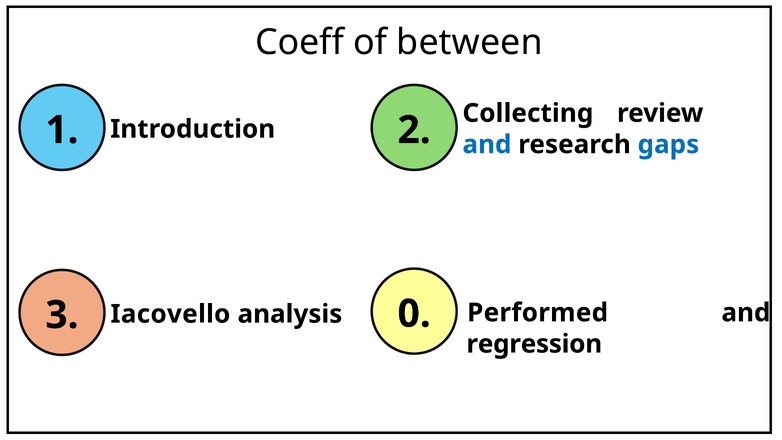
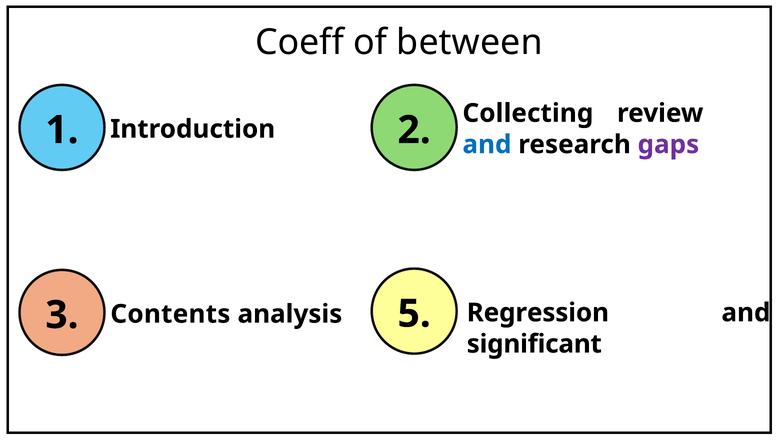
gaps colour: blue -> purple
0: 0 -> 5
Iacovello: Iacovello -> Contents
Performed: Performed -> Regression
regression: regression -> significant
